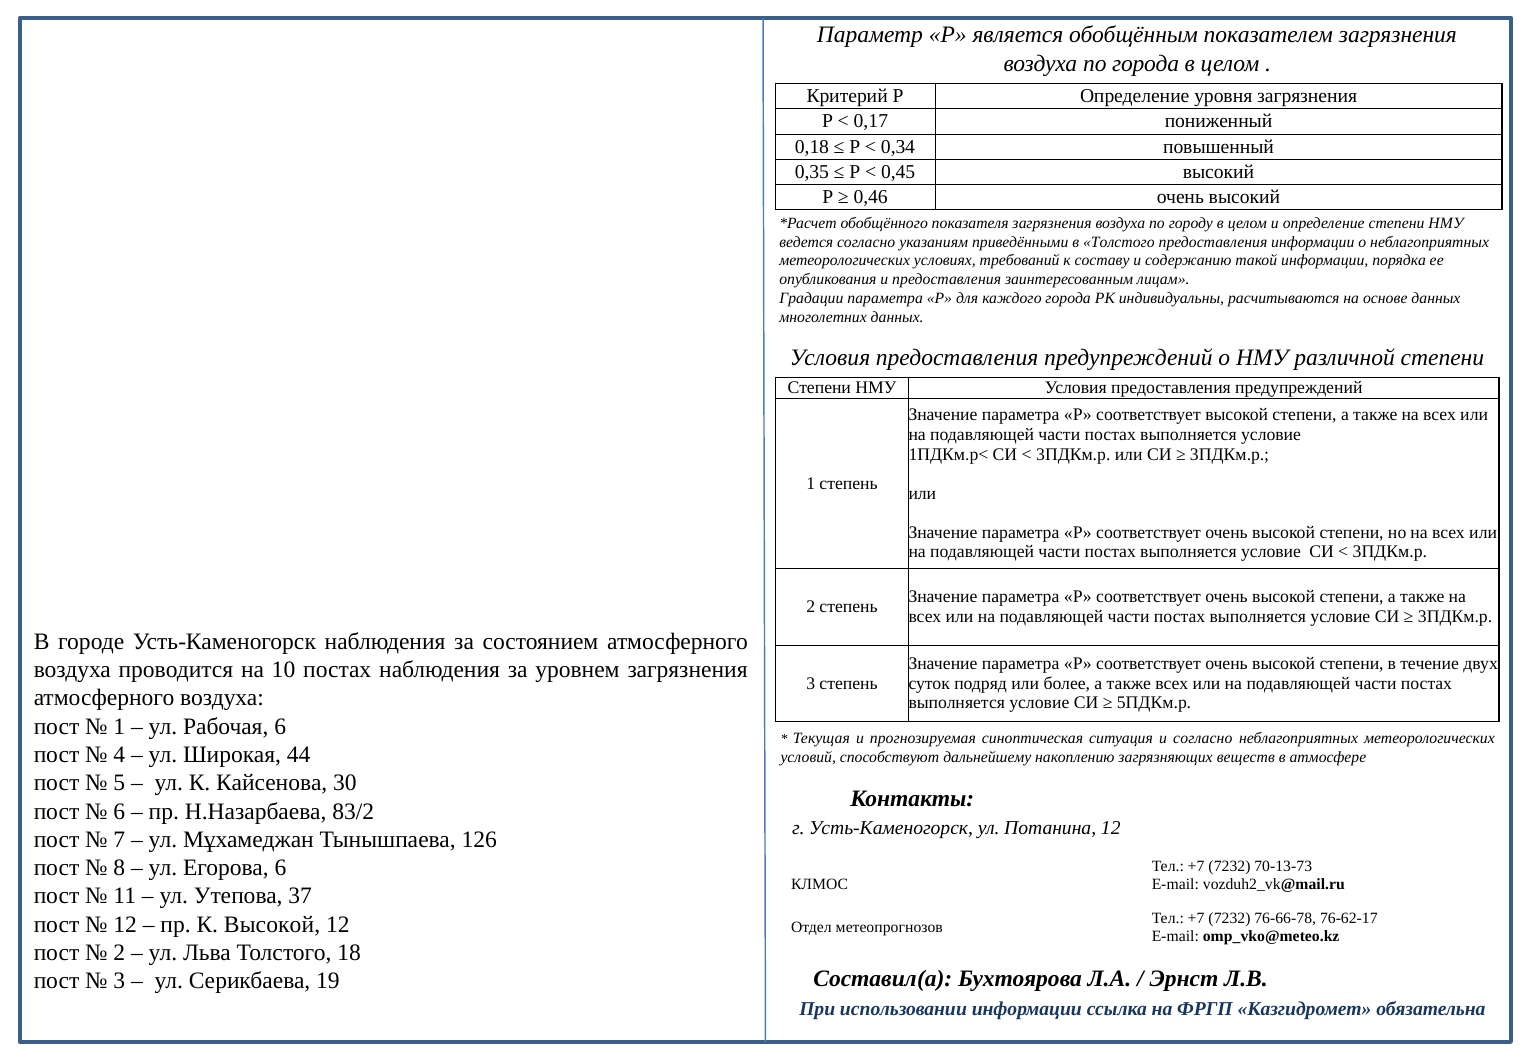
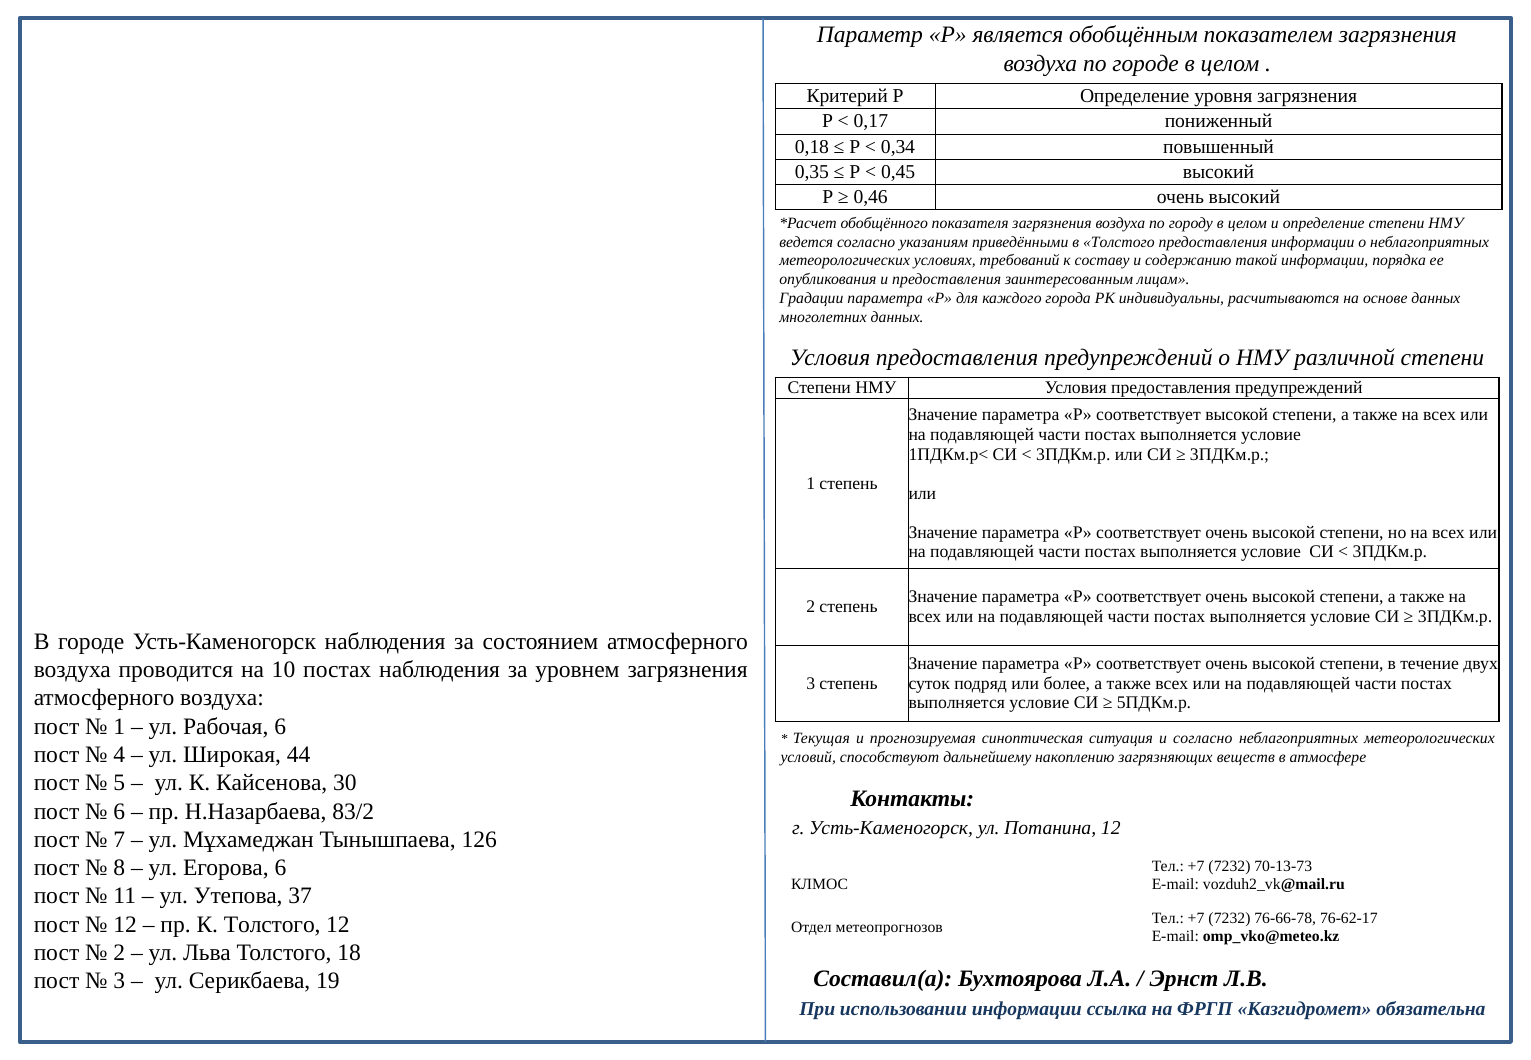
по города: города -> городе
К Высокой: Высокой -> Толстого
